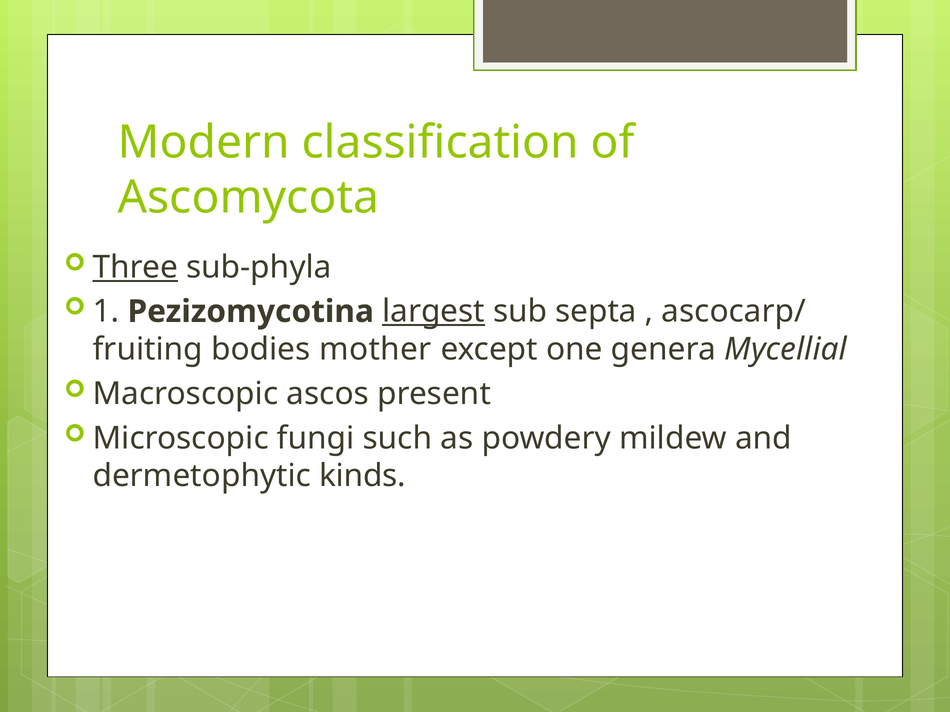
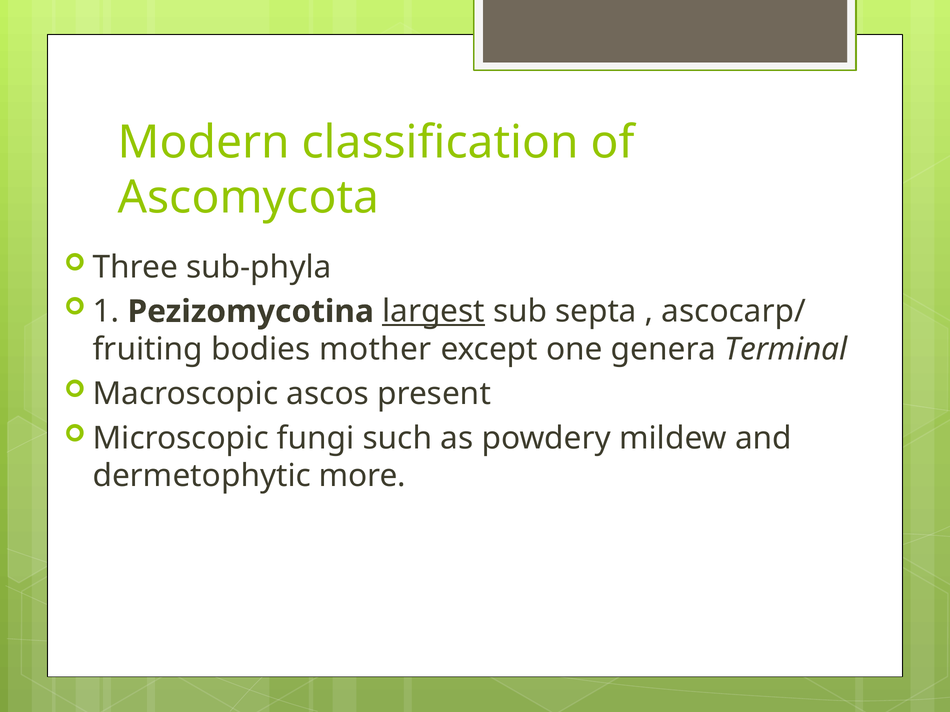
Three underline: present -> none
Mycellial: Mycellial -> Terminal
kinds: kinds -> more
